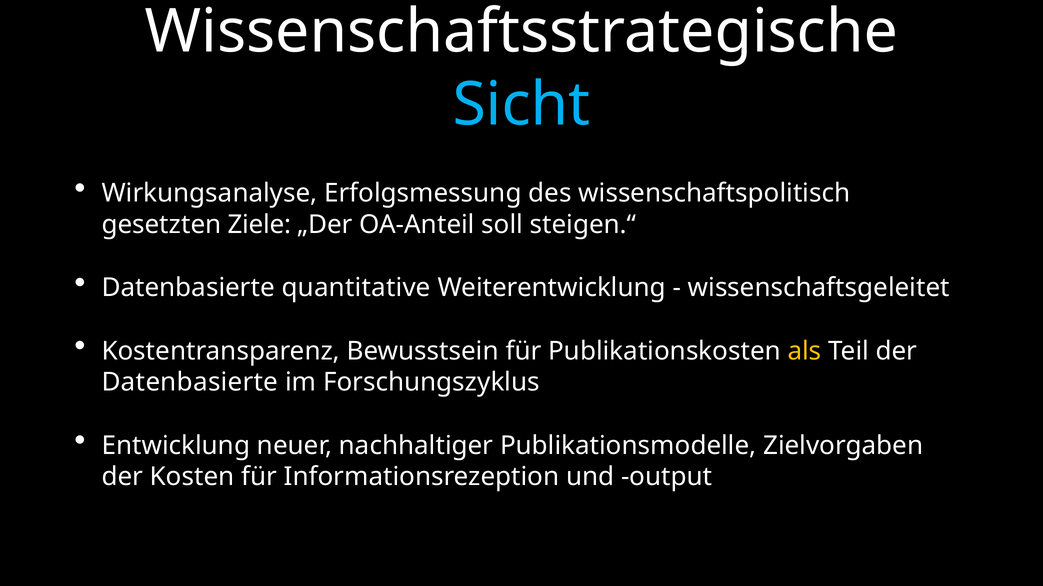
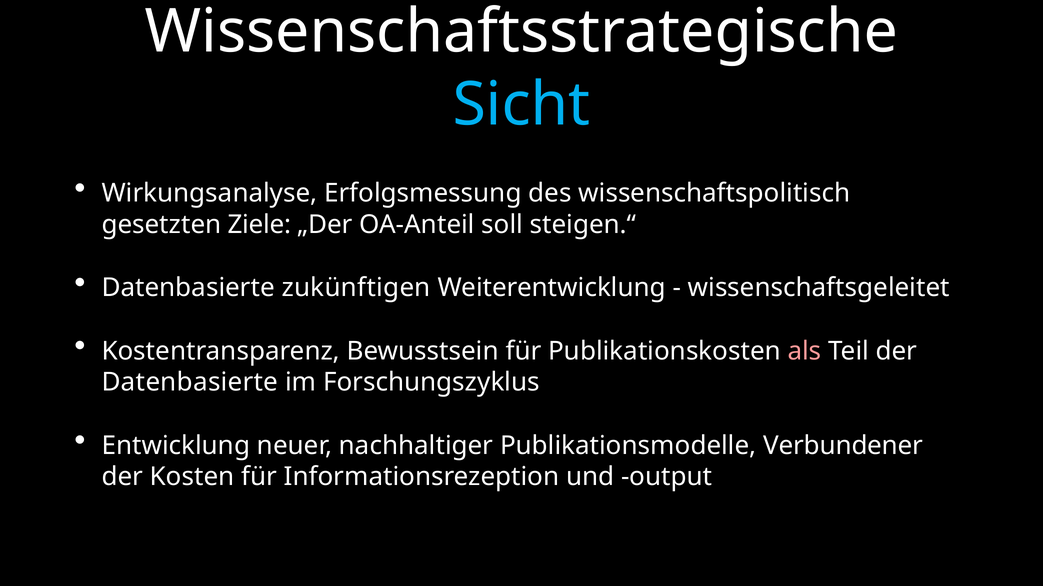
quantitative: quantitative -> zukünftigen
als colour: yellow -> pink
Zielvorgaben: Zielvorgaben -> Verbundener
